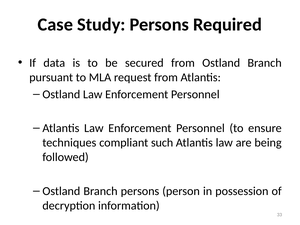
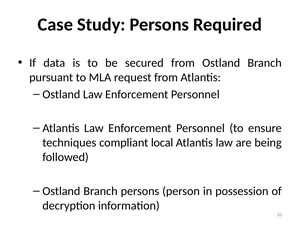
such: such -> local
